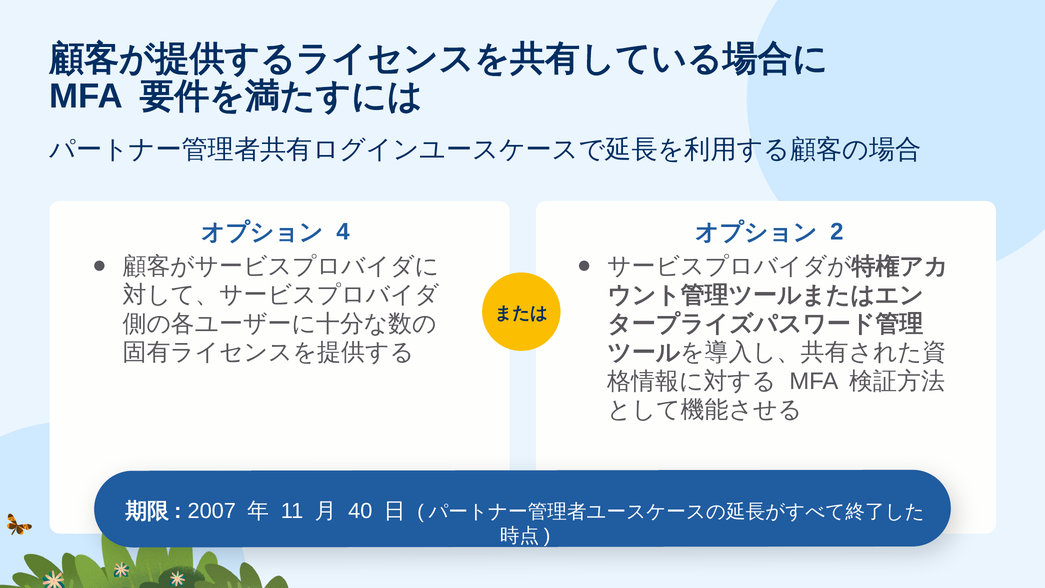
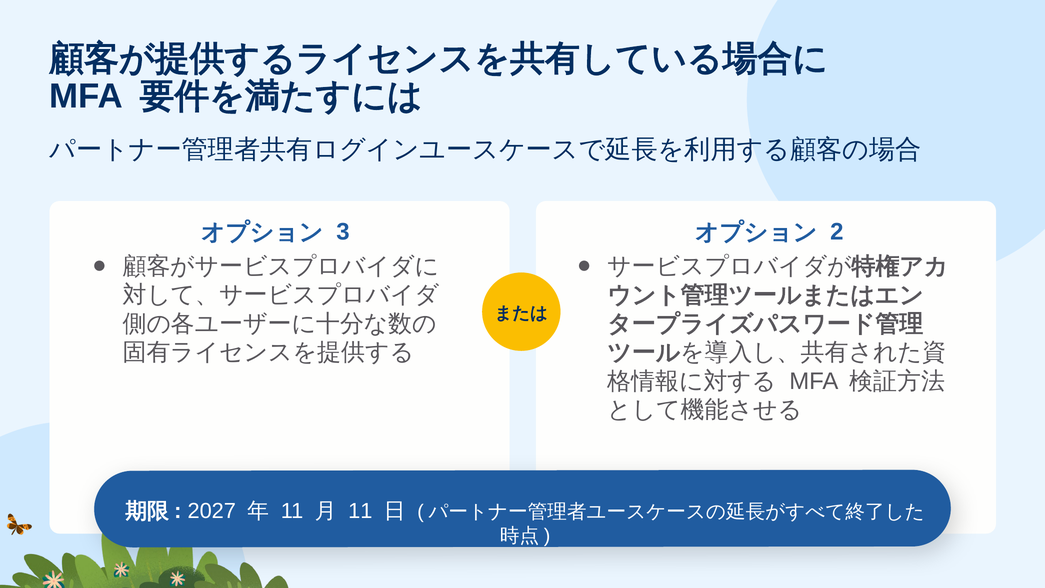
4: 4 -> 3
2007: 2007 -> 2027
40 at (360, 511): 40 -> 11
